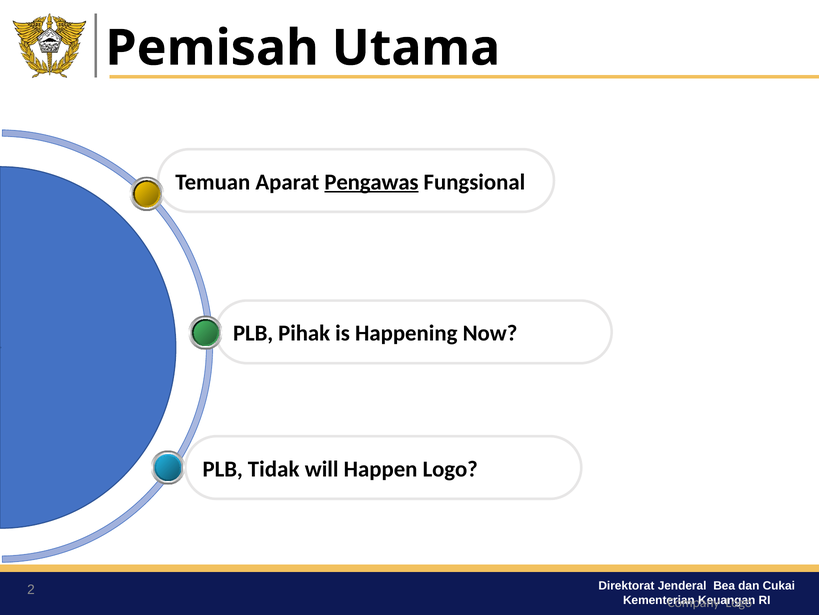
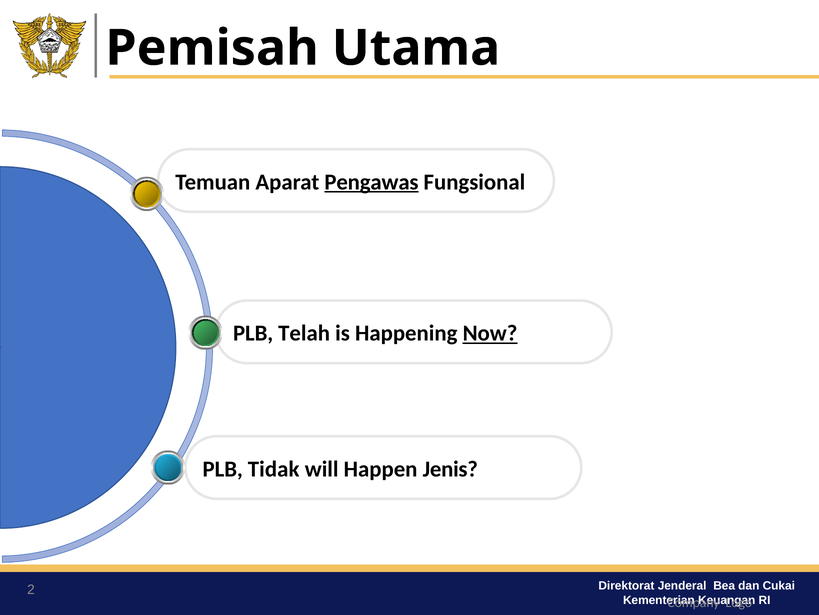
Pihak: Pihak -> Telah
Now underline: none -> present
Happen Logo: Logo -> Jenis
